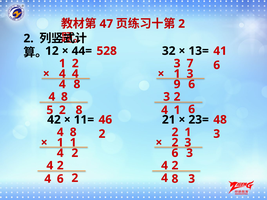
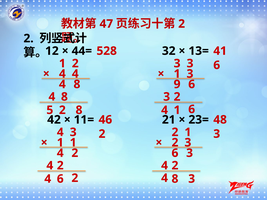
3 7: 7 -> 3
8 at (73, 132): 8 -> 3
